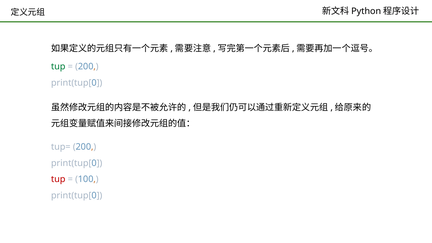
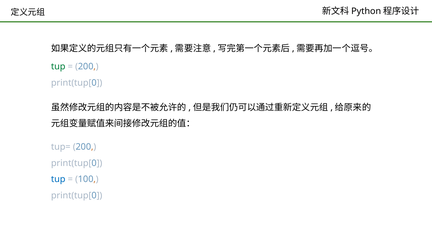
tup at (58, 179) colour: red -> blue
